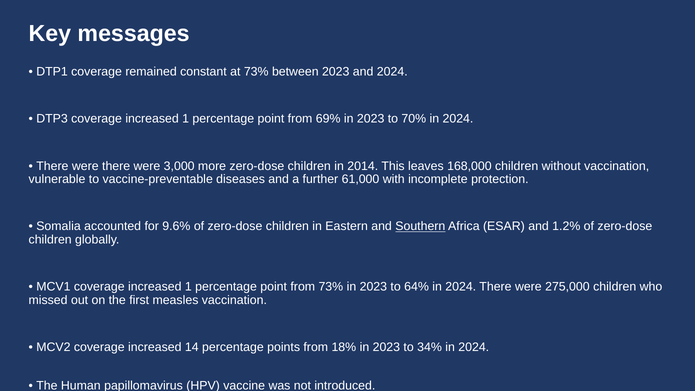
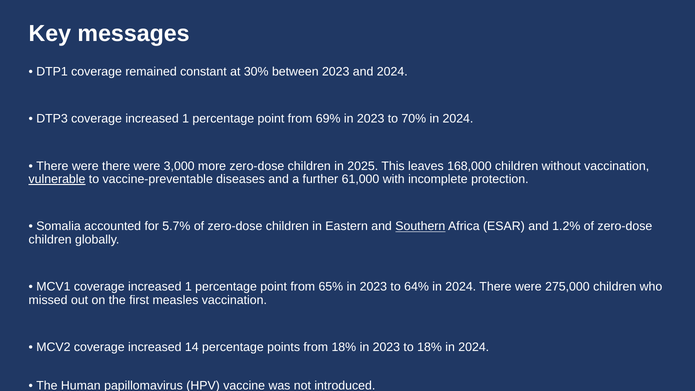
at 73%: 73% -> 30%
2014: 2014 -> 2025
vulnerable underline: none -> present
9.6%: 9.6% -> 5.7%
from 73%: 73% -> 65%
to 34%: 34% -> 18%
